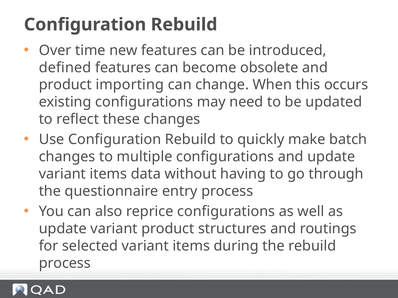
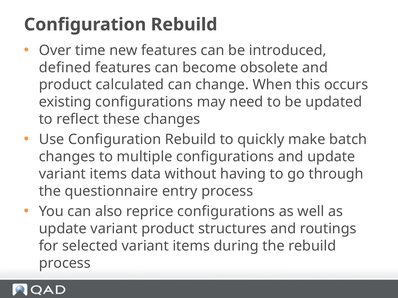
importing: importing -> calculated
